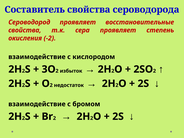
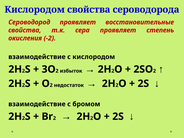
Составитель at (35, 10): Составитель -> Кислородом
